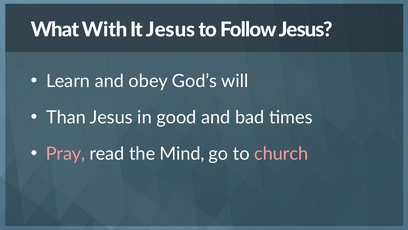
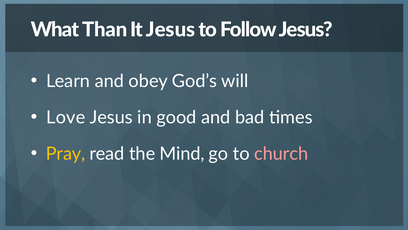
With: With -> Than
Than: Than -> Love
Pray colour: pink -> yellow
